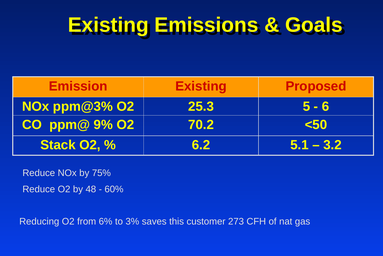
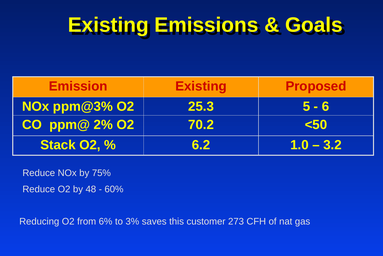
9%: 9% -> 2%
5.1: 5.1 -> 1.0
